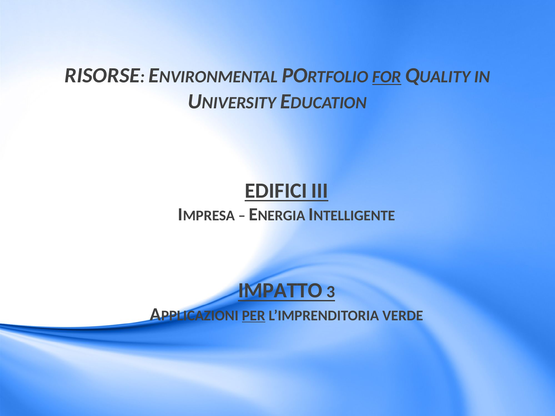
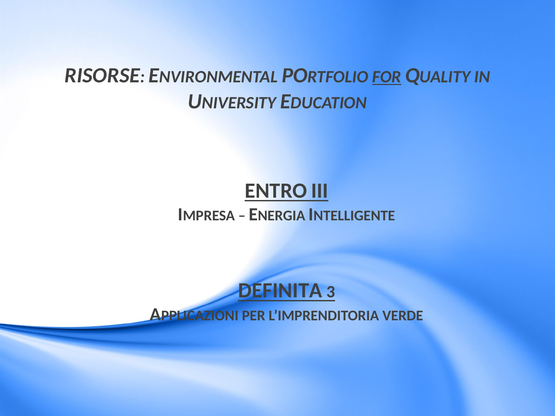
EDIFICI: EDIFICI -> ENTRO
IMPATTO: IMPATTO -> DEFINITA
PER underline: present -> none
